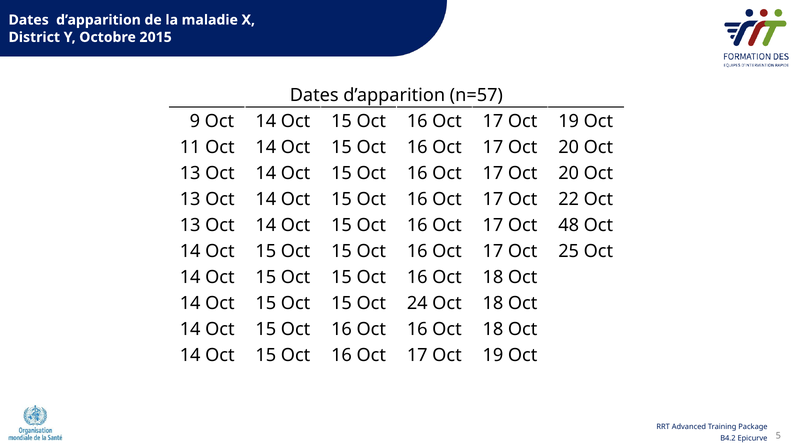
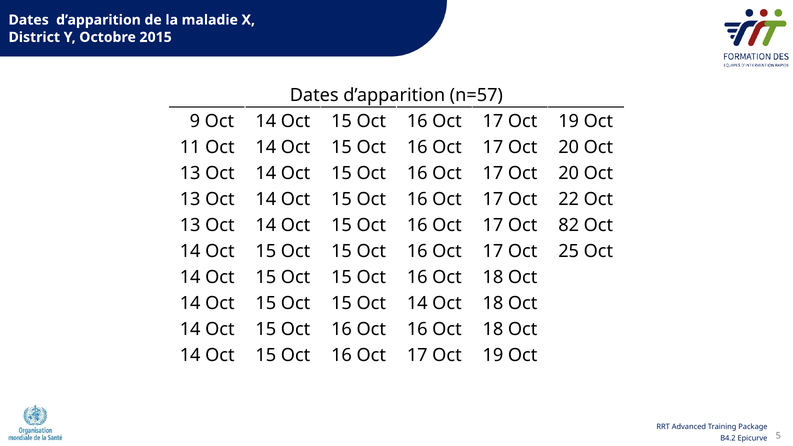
48: 48 -> 82
15 Oct 24: 24 -> 14
